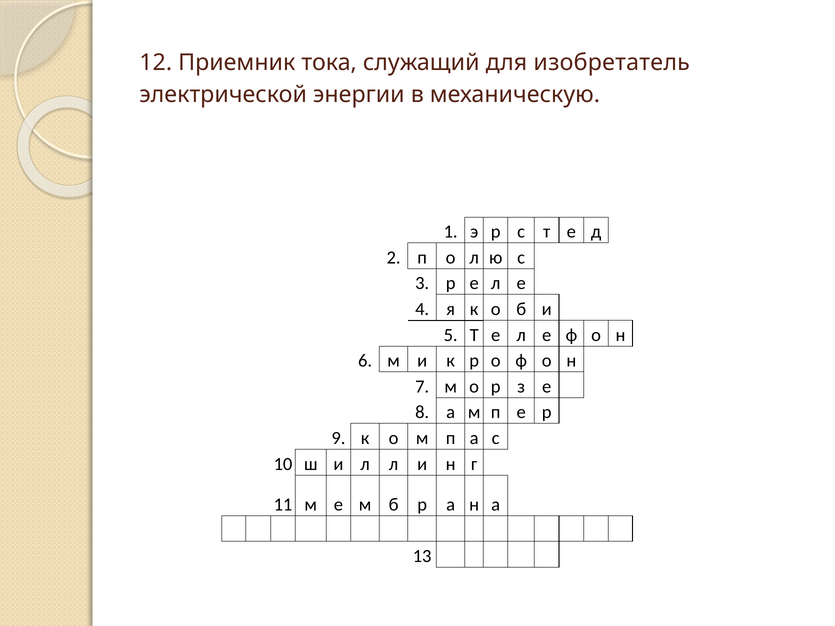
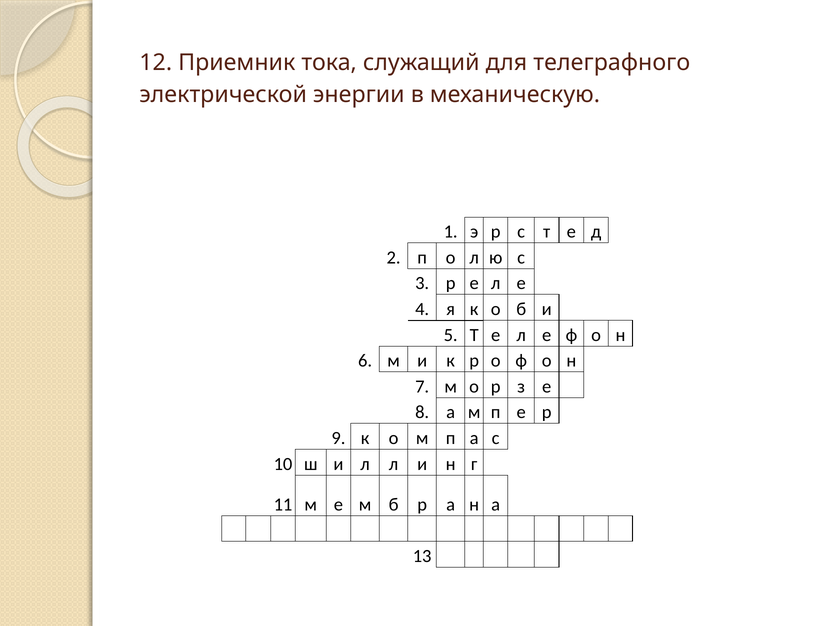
изобретатель: изобретатель -> телеграфного
